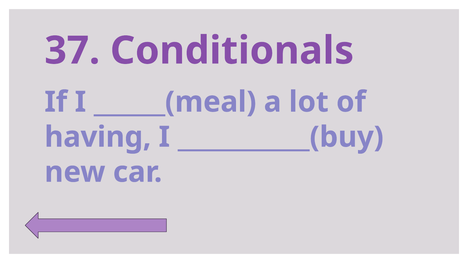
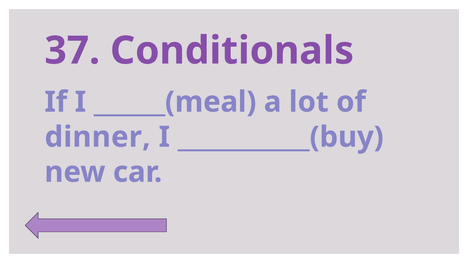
having: having -> dinner
